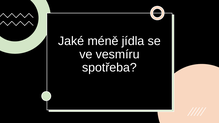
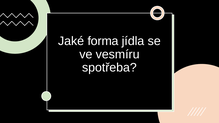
méně: méně -> forma
